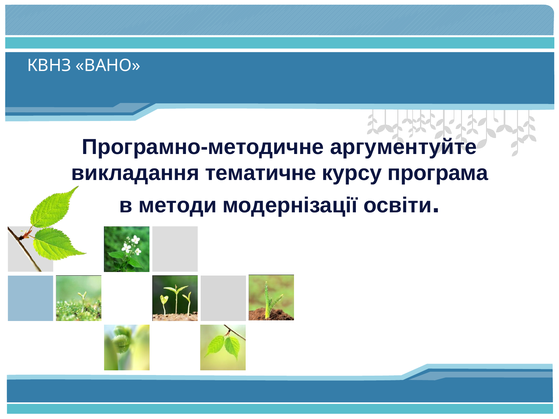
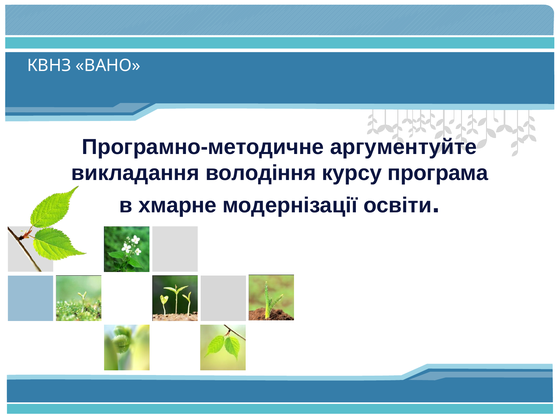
тематичне: тематичне -> володіння
методи: методи -> хмарне
